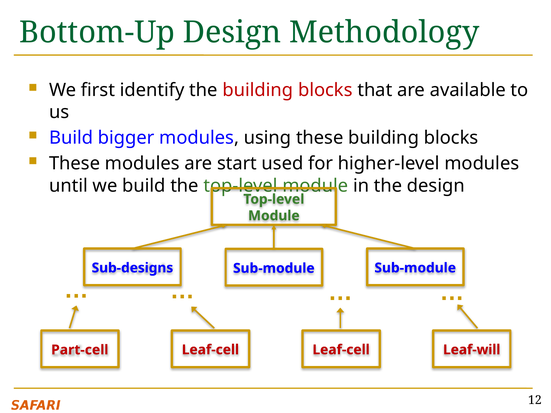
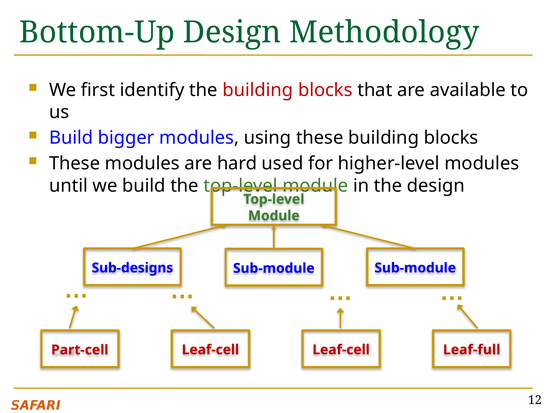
start: start -> hard
Leaf-will: Leaf-will -> Leaf-full
